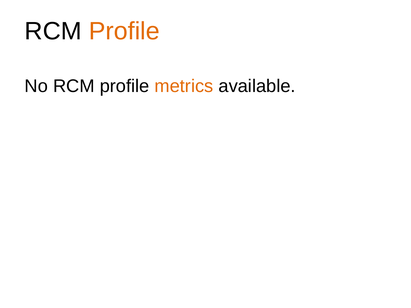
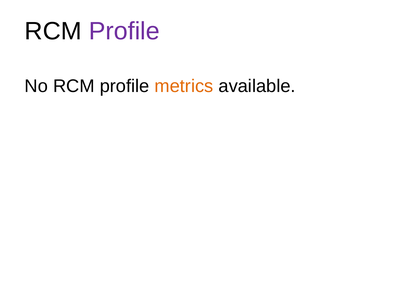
Profile at (124, 31) colour: orange -> purple
